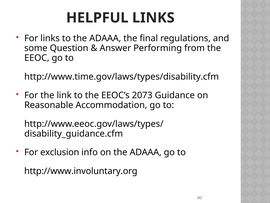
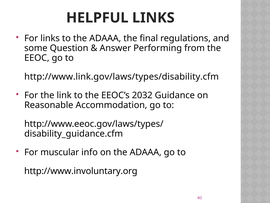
http://www.time.gov/laws/types/disability.cfm: http://www.time.gov/laws/types/disability.cfm -> http://www.link.gov/laws/types/disability.cfm
2073: 2073 -> 2032
exclusion: exclusion -> muscular
